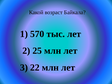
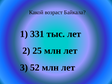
570: 570 -> 331
22: 22 -> 52
